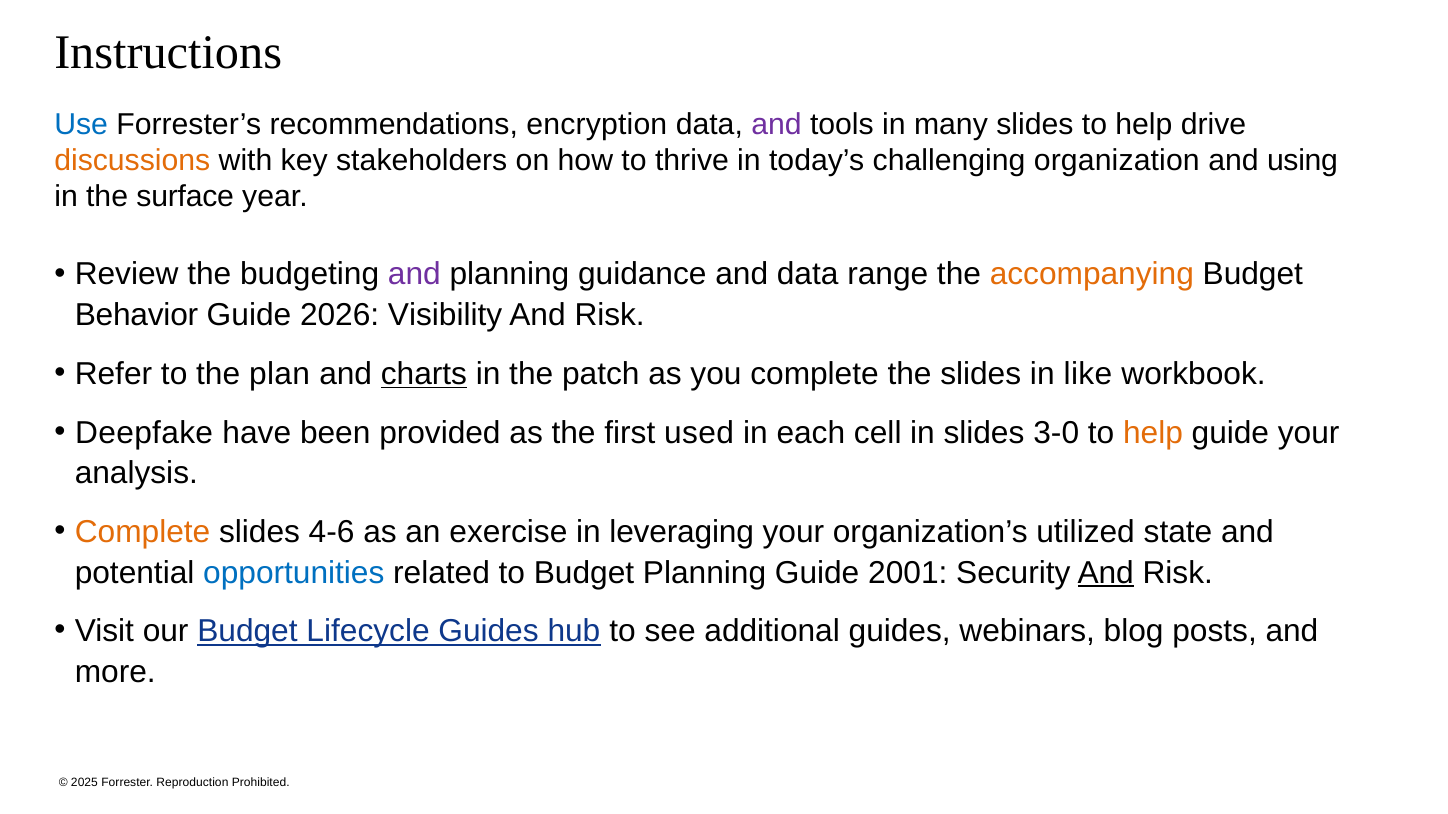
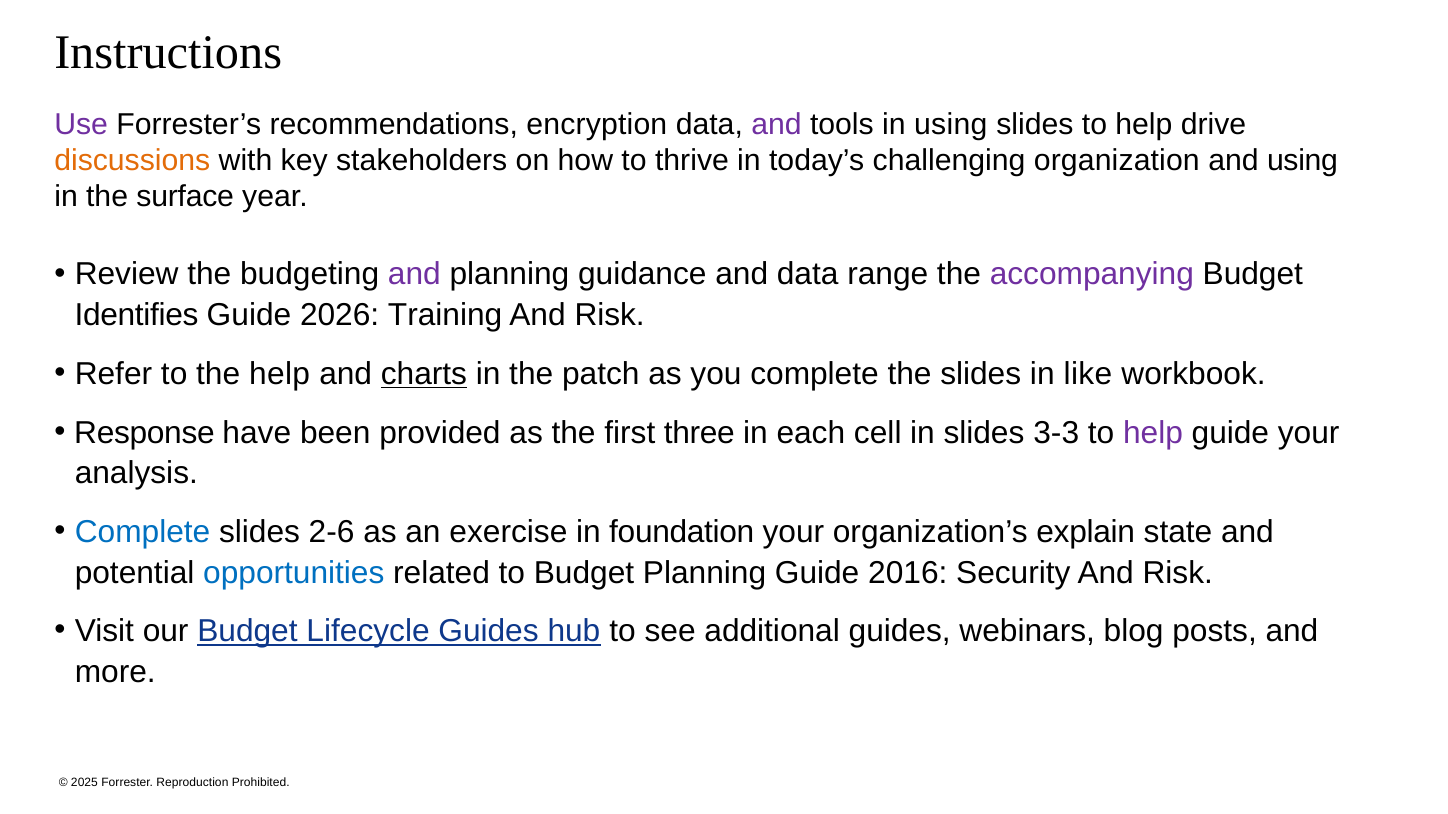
Use colour: blue -> purple
in many: many -> using
accompanying colour: orange -> purple
Behavior: Behavior -> Identifies
Visibility: Visibility -> Training
the plan: plan -> help
Deepfake: Deepfake -> Response
used: used -> three
3-0: 3-0 -> 3-3
help at (1153, 433) colour: orange -> purple
Complete at (143, 532) colour: orange -> blue
4-6: 4-6 -> 2-6
leveraging: leveraging -> foundation
utilized: utilized -> explain
2001: 2001 -> 2016
And at (1106, 573) underline: present -> none
